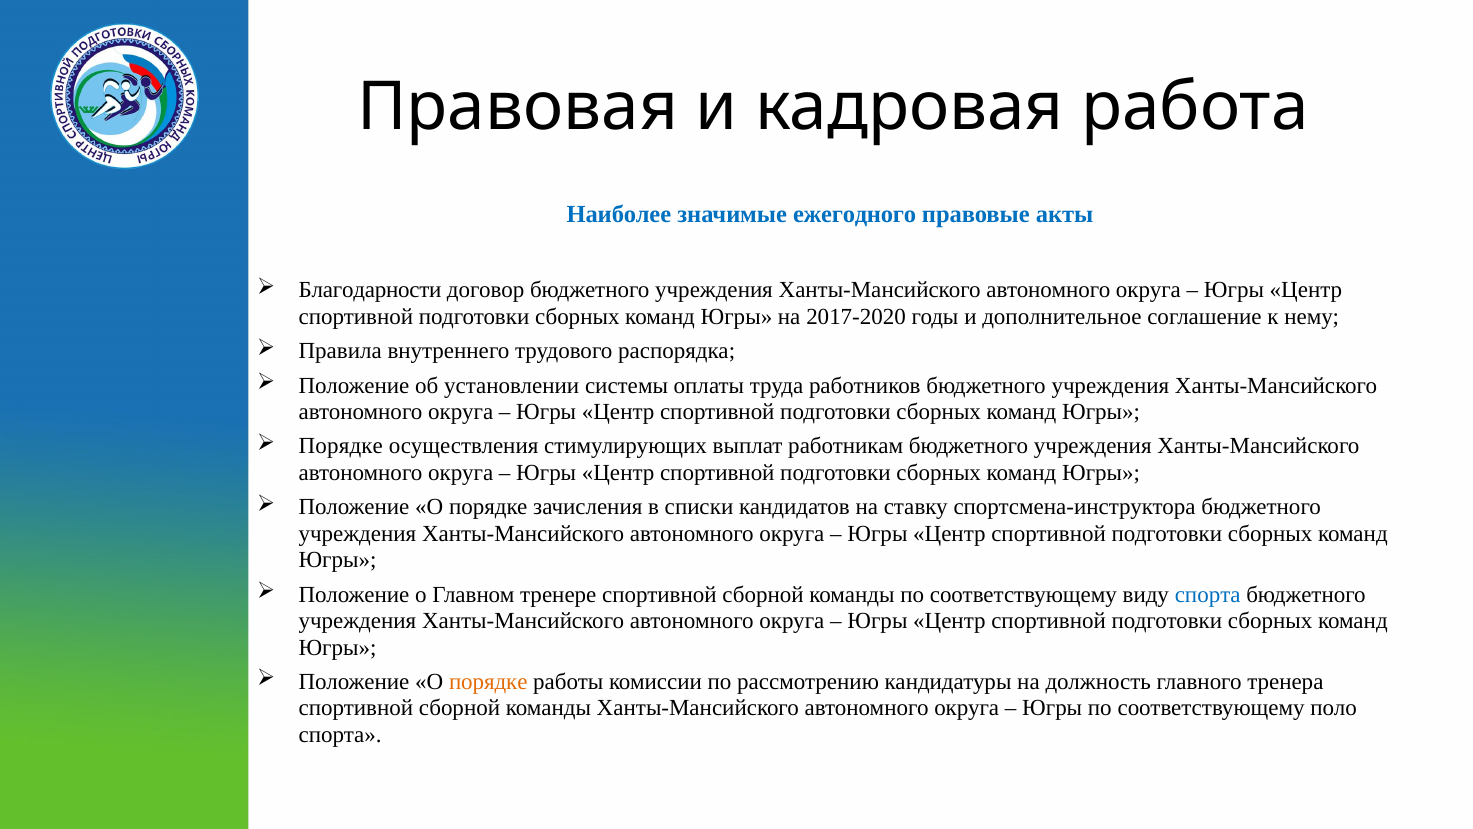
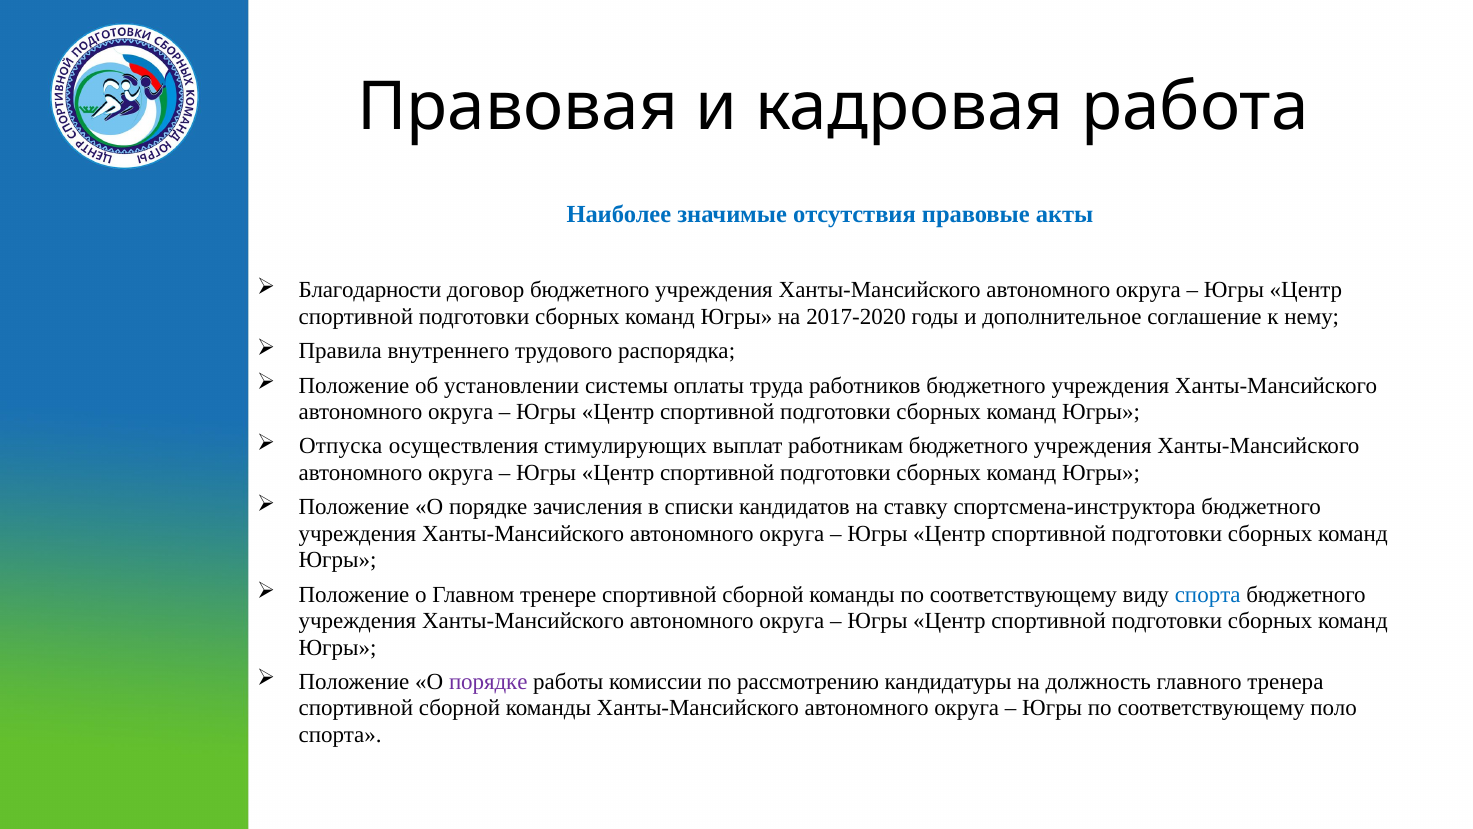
ежегодного: ежегодного -> отсутствия
Порядке at (341, 446): Порядке -> Отпуска
порядке at (488, 681) colour: orange -> purple
